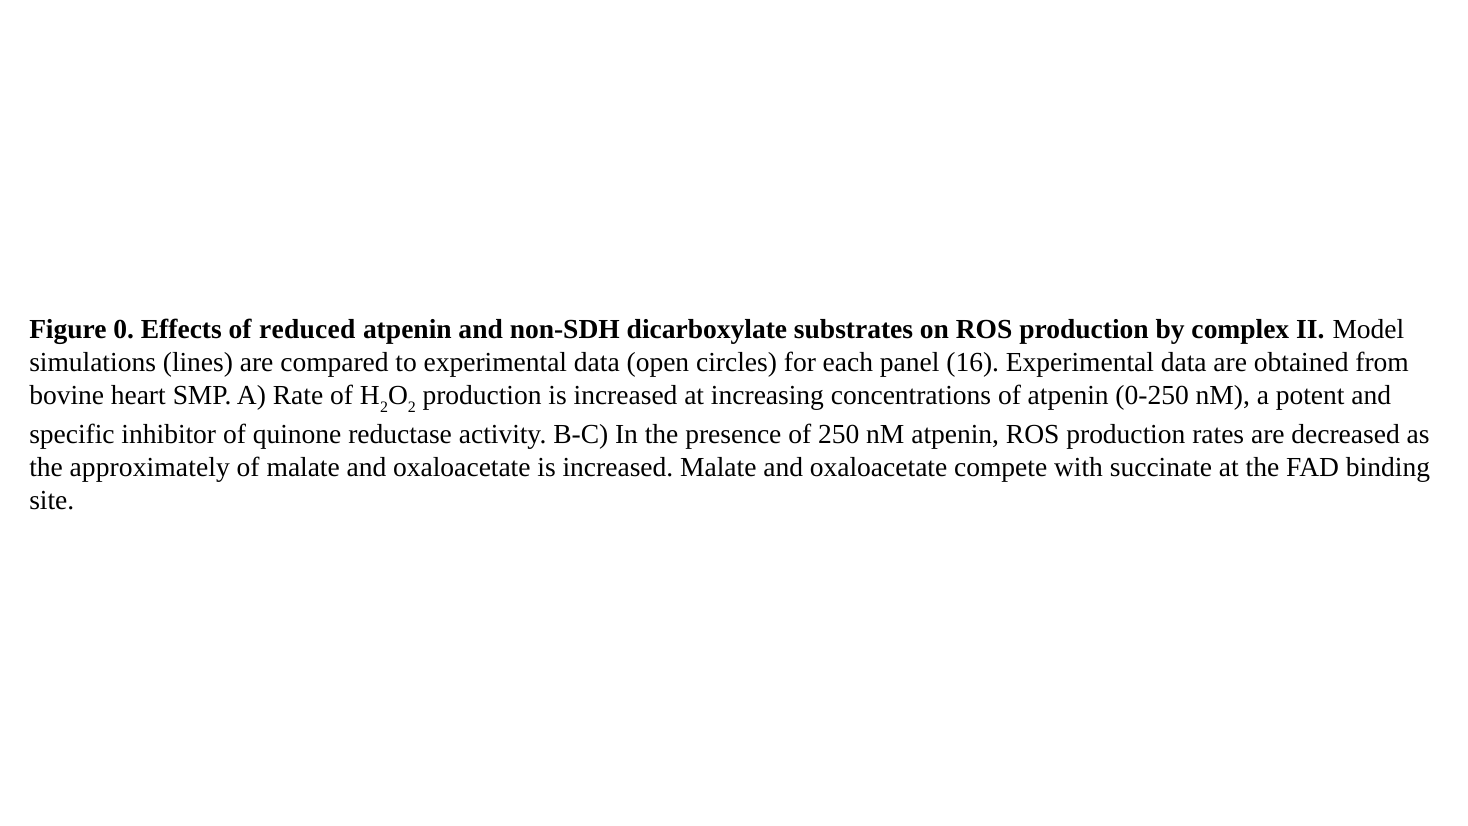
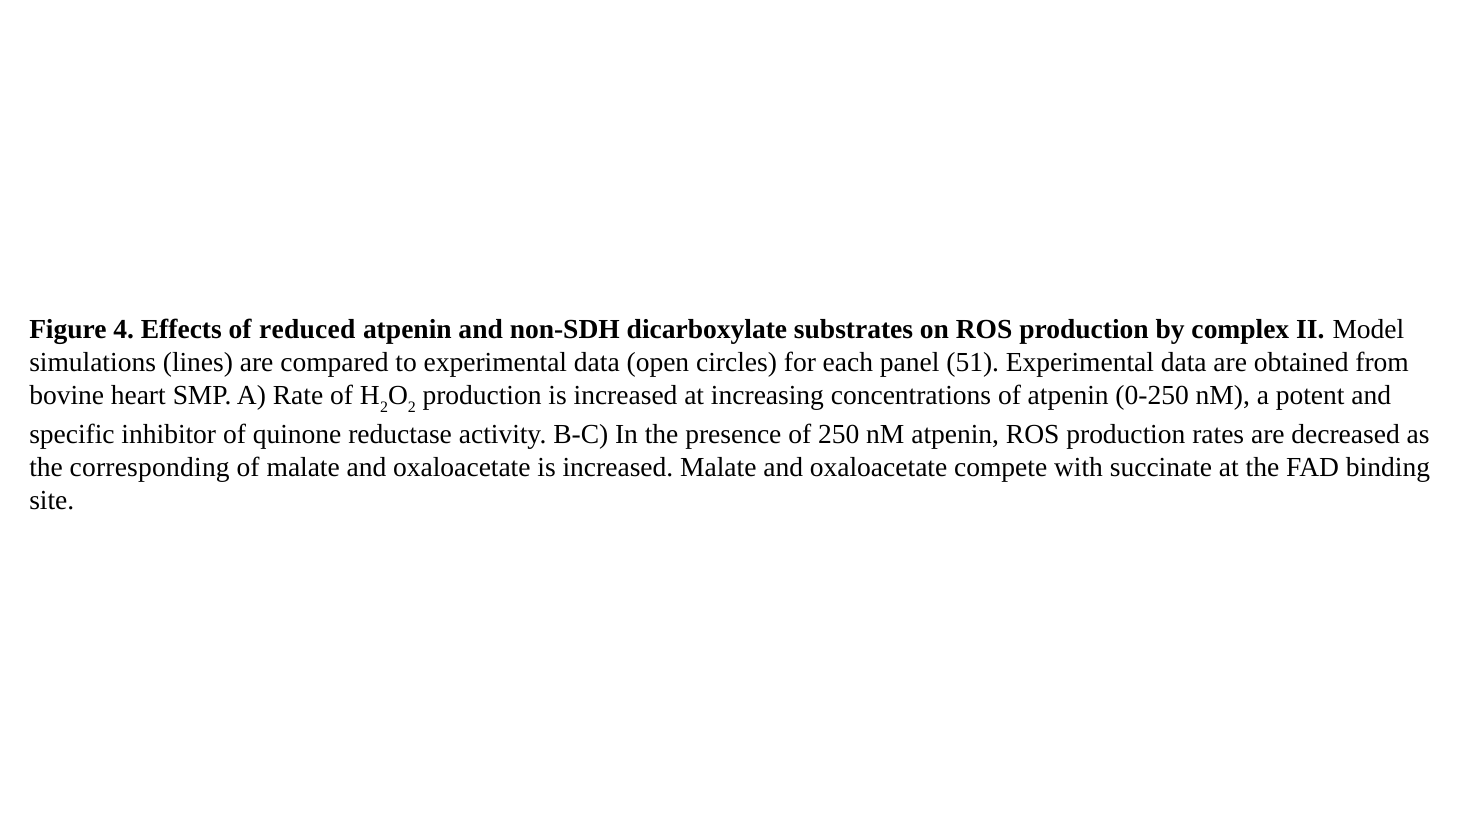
0: 0 -> 4
16: 16 -> 51
approximately: approximately -> corresponding
